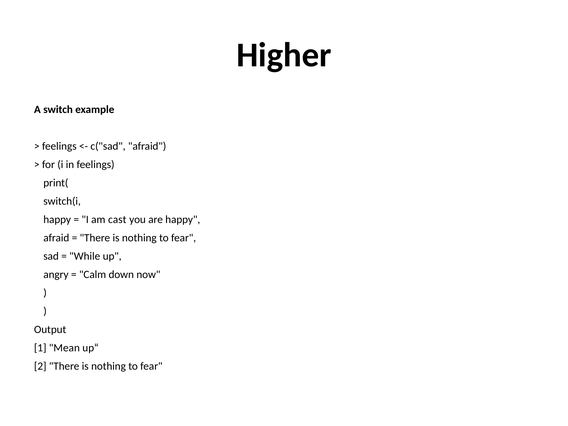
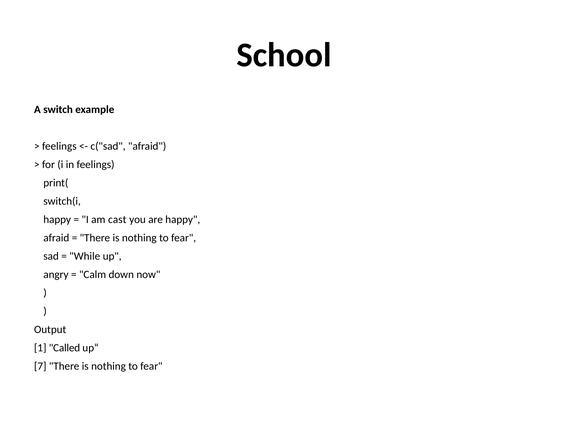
Higher: Higher -> School
Mean: Mean -> Called
2: 2 -> 7
